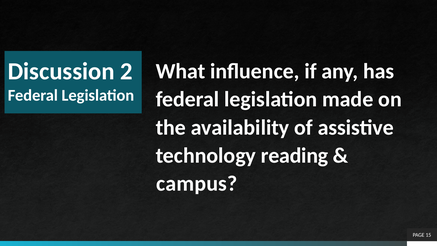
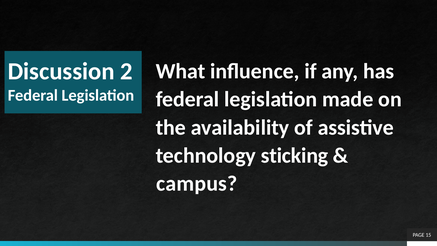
reading: reading -> sticking
